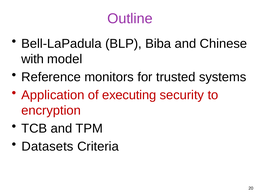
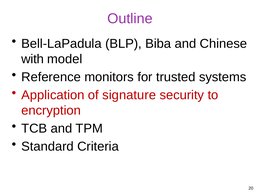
executing: executing -> signature
Datasets: Datasets -> Standard
